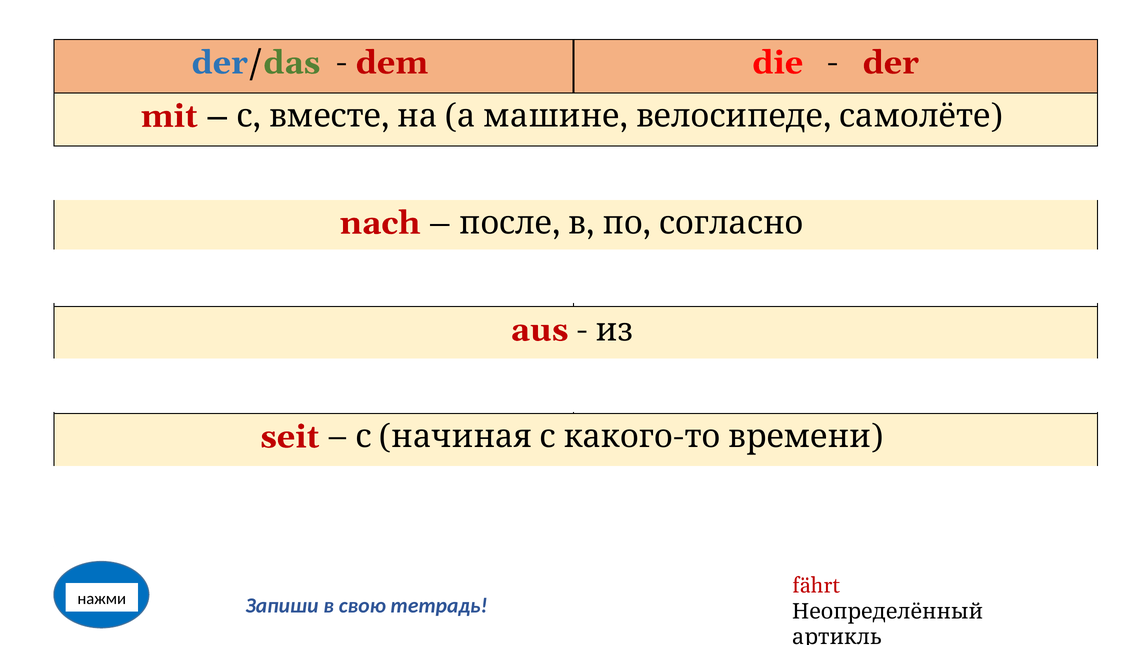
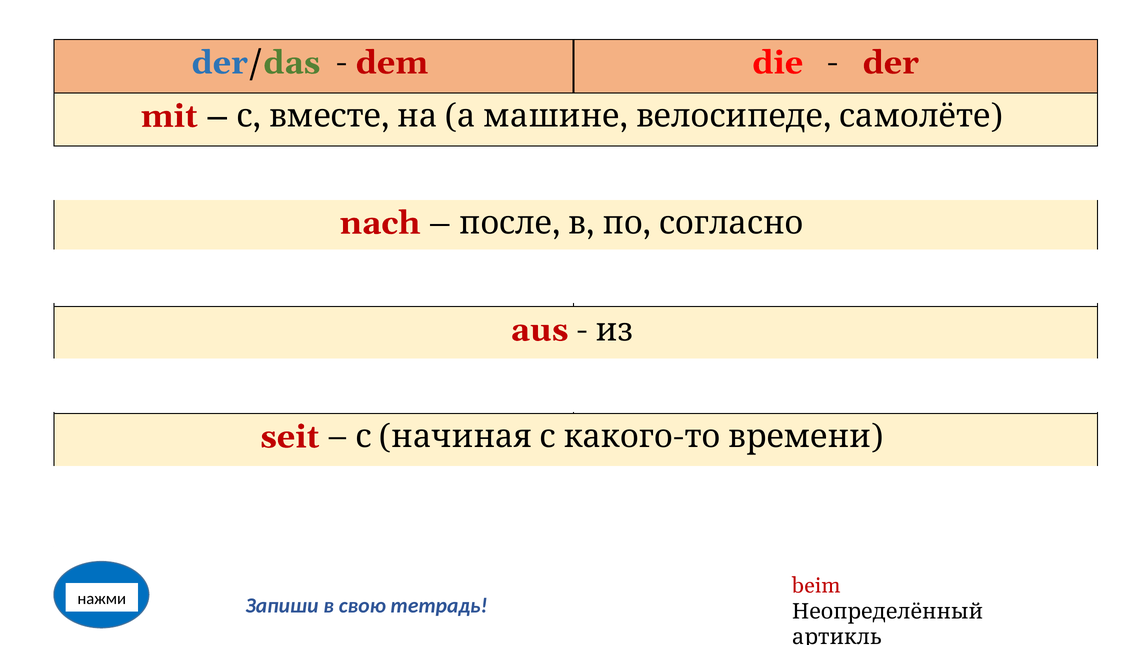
fährt: fährt -> beim
